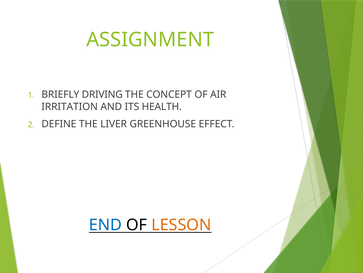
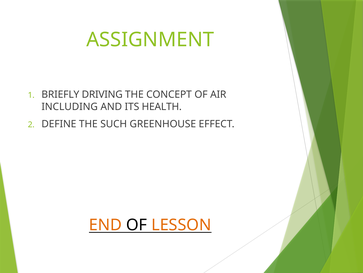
IRRITATION: IRRITATION -> INCLUDING
LIVER: LIVER -> SUCH
END colour: blue -> orange
